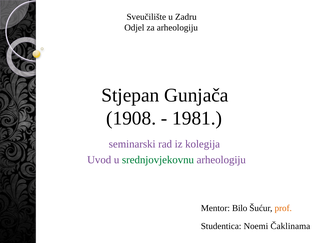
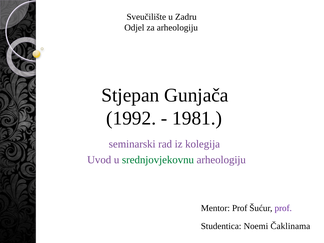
1908: 1908 -> 1992
Mentor Bilo: Bilo -> Prof
prof at (283, 208) colour: orange -> purple
